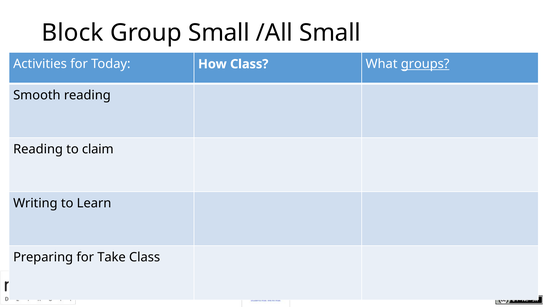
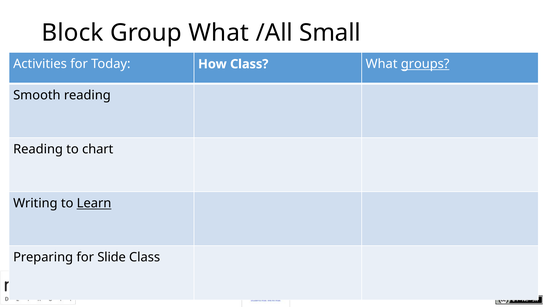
Group Small: Small -> What
claim: claim -> chart
Learn underline: none -> present
Take: Take -> Slide
